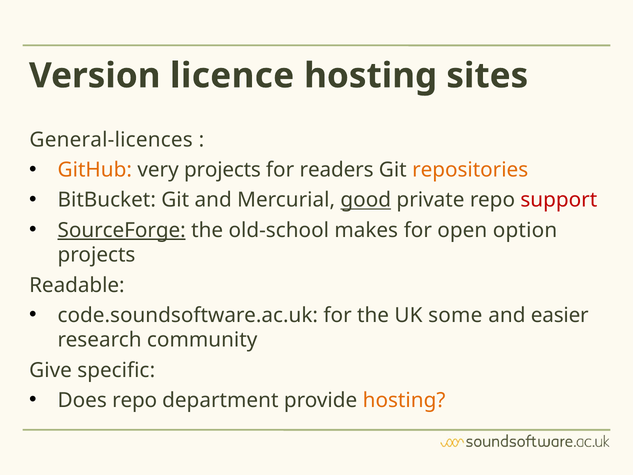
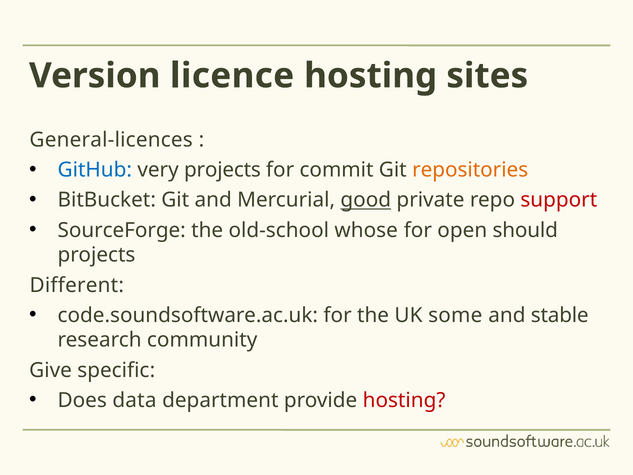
GitHub colour: orange -> blue
readers: readers -> commit
SourceForge underline: present -> none
makes: makes -> whose
option: option -> should
Readable: Readable -> Different
easier: easier -> stable
Does repo: repo -> data
hosting at (404, 400) colour: orange -> red
